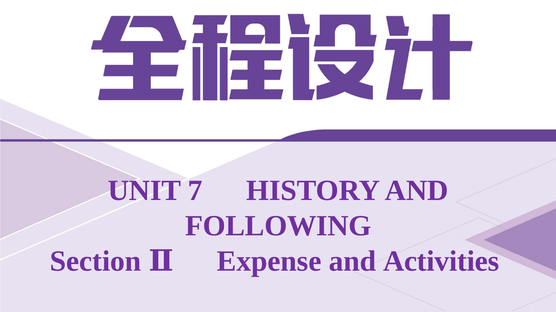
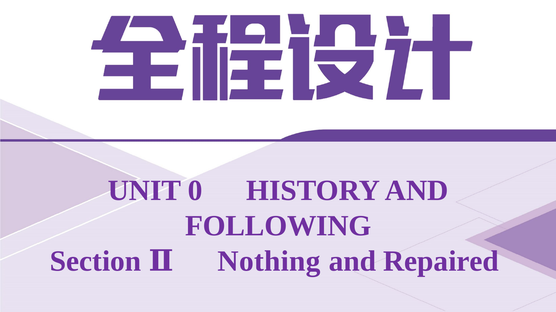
7: 7 -> 0
Expense: Expense -> Nothing
Activities: Activities -> Repaired
